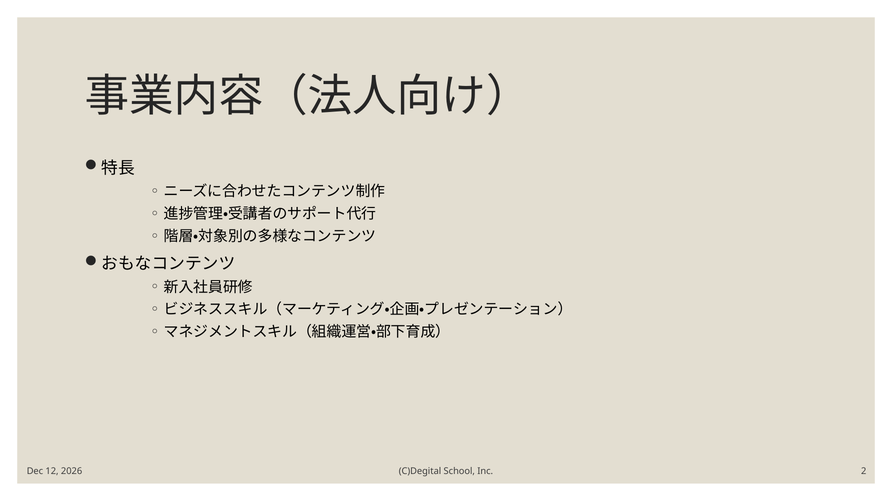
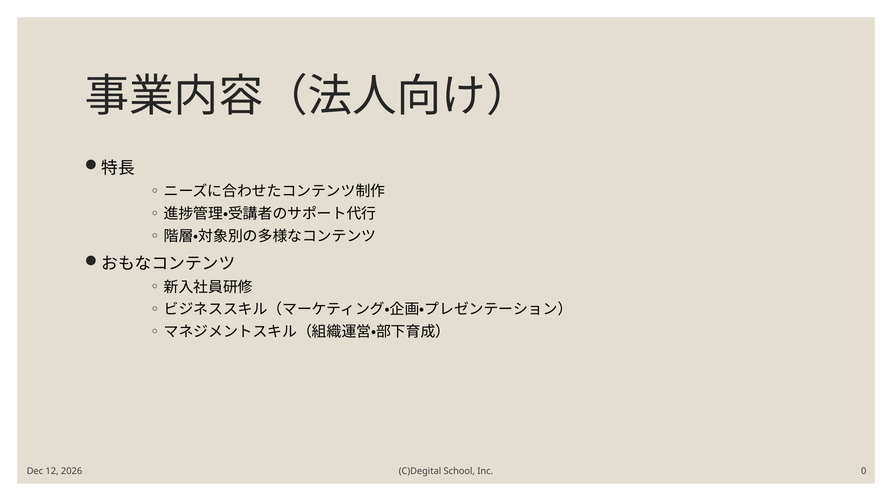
2: 2 -> 0
